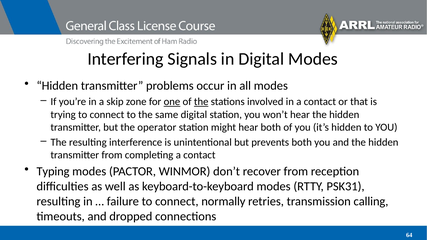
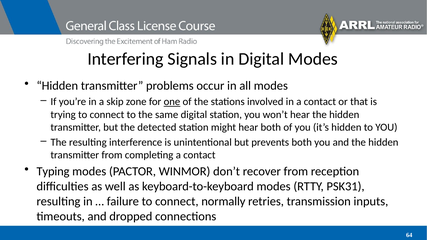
the at (201, 102) underline: present -> none
operator: operator -> detected
calling: calling -> inputs
